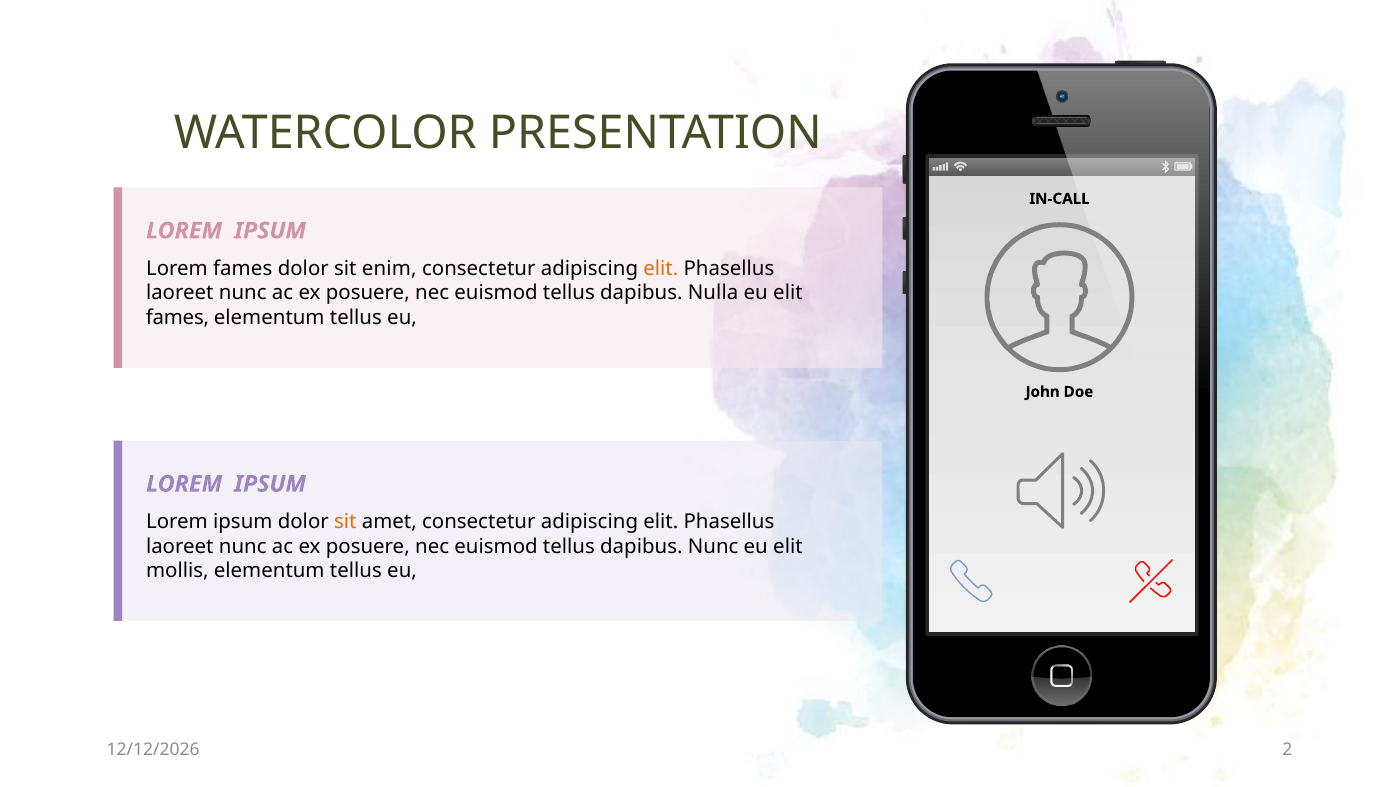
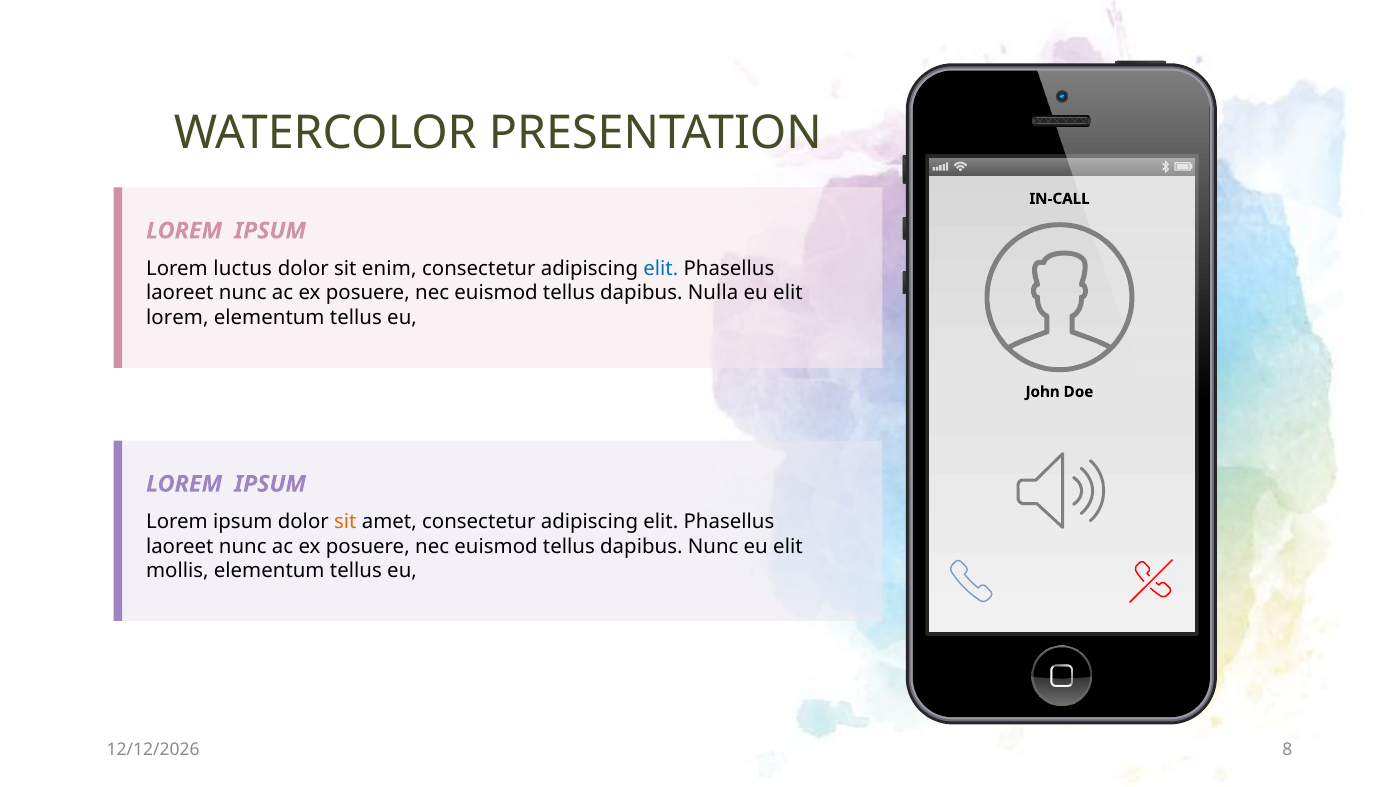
Lorem fames: fames -> luctus
elit at (661, 269) colour: orange -> blue
fames at (177, 317): fames -> lorem
2: 2 -> 8
